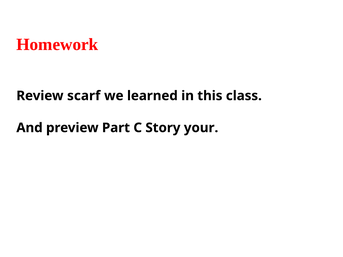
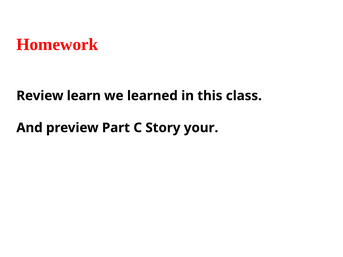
scarf: scarf -> learn
